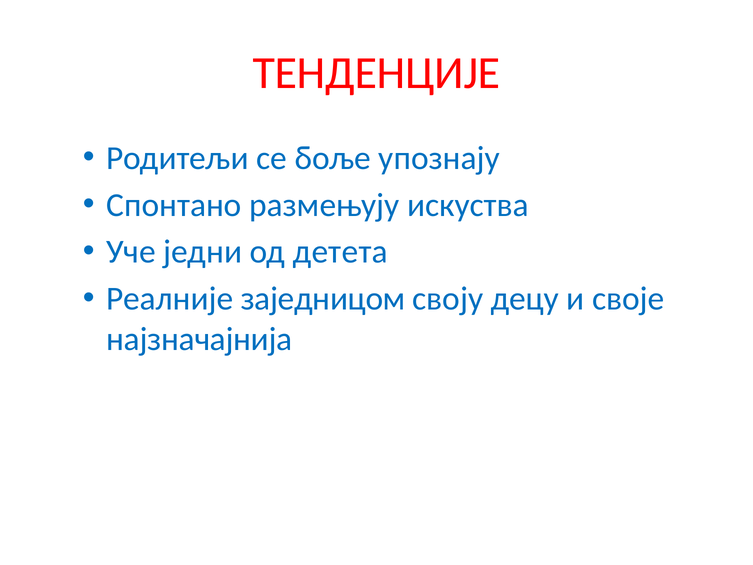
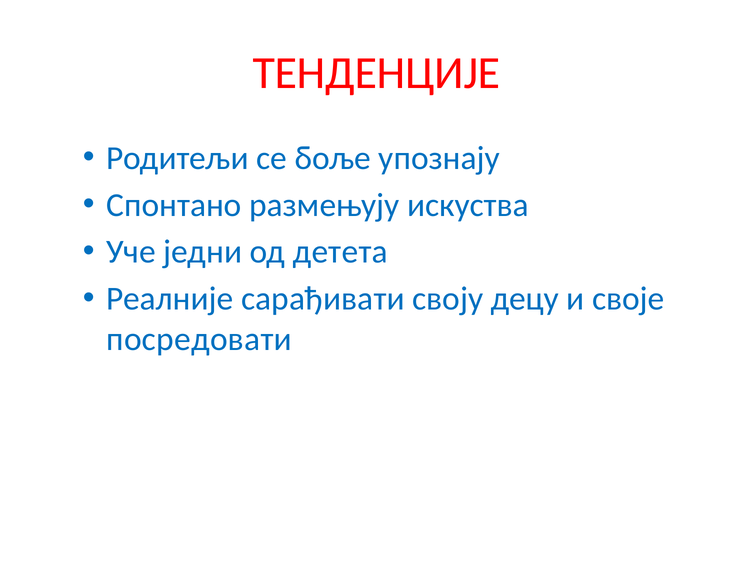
заједницом: заједницом -> сарађивати
најзначајнија: најзначајнија -> посредовати
